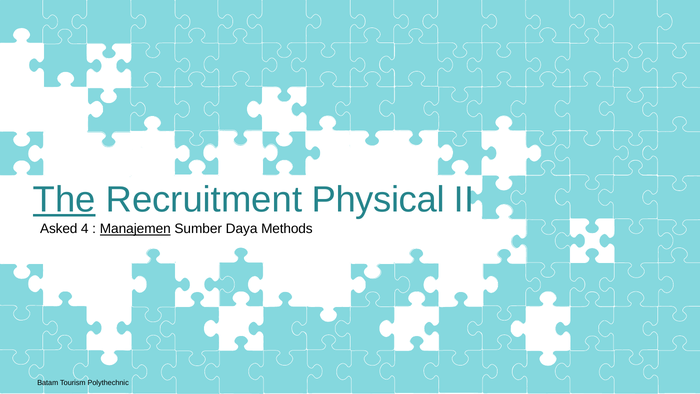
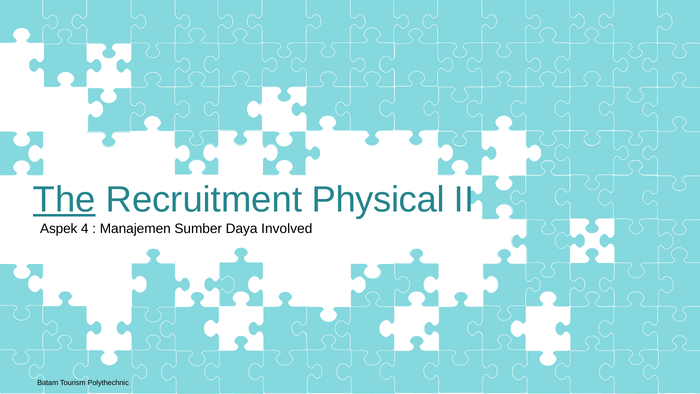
Asked: Asked -> Aspek
Manajemen underline: present -> none
Methods: Methods -> Involved
